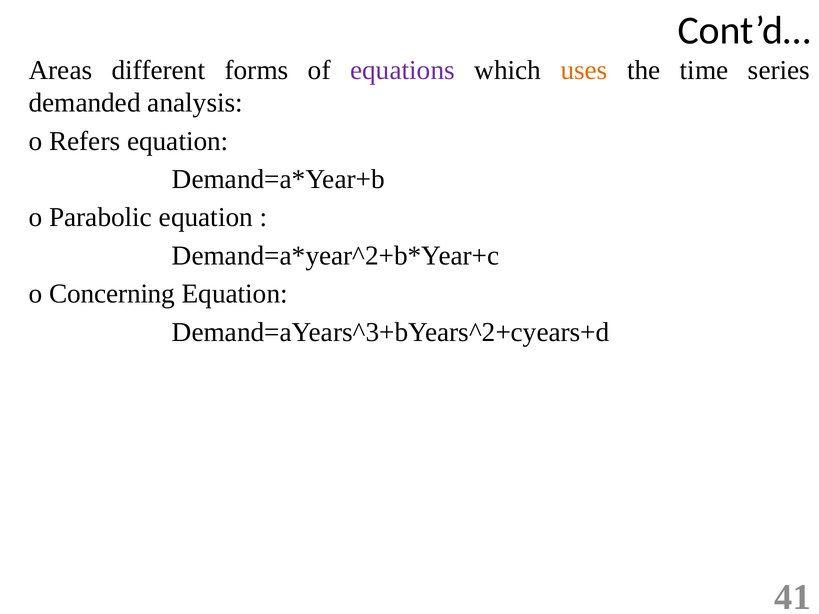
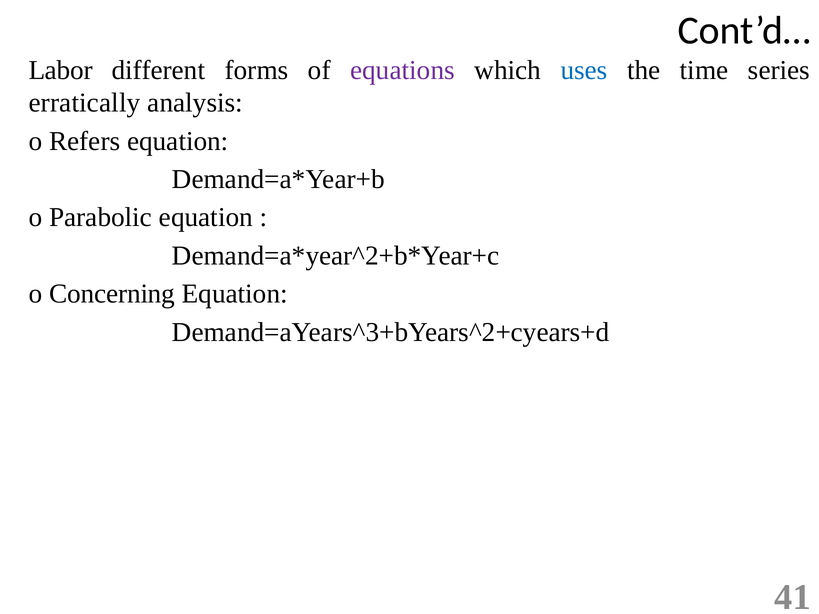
Areas: Areas -> Labor
uses colour: orange -> blue
demanded: demanded -> erratically
